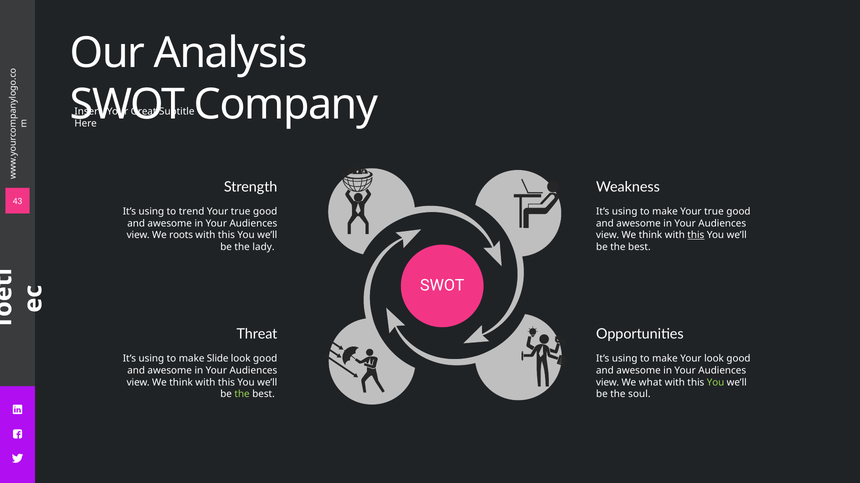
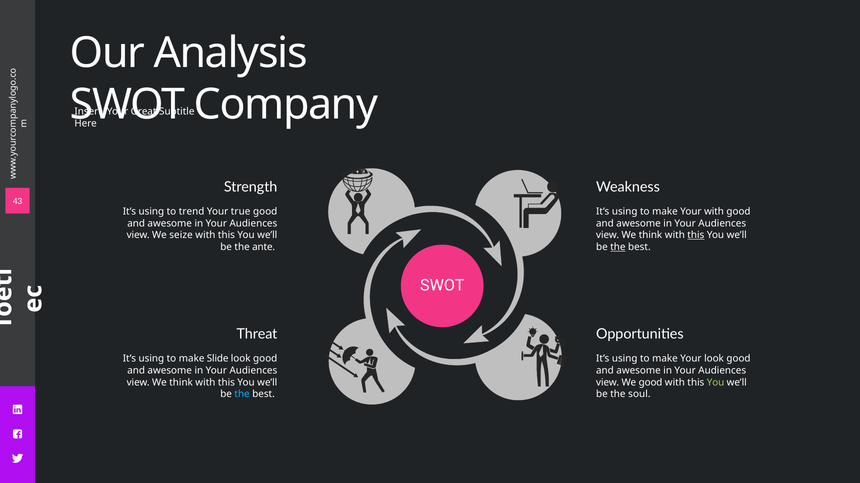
make Your true: true -> with
roots: roots -> seize
lady: lady -> ante
the at (618, 247) underline: none -> present
We what: what -> good
the at (242, 395) colour: light green -> light blue
